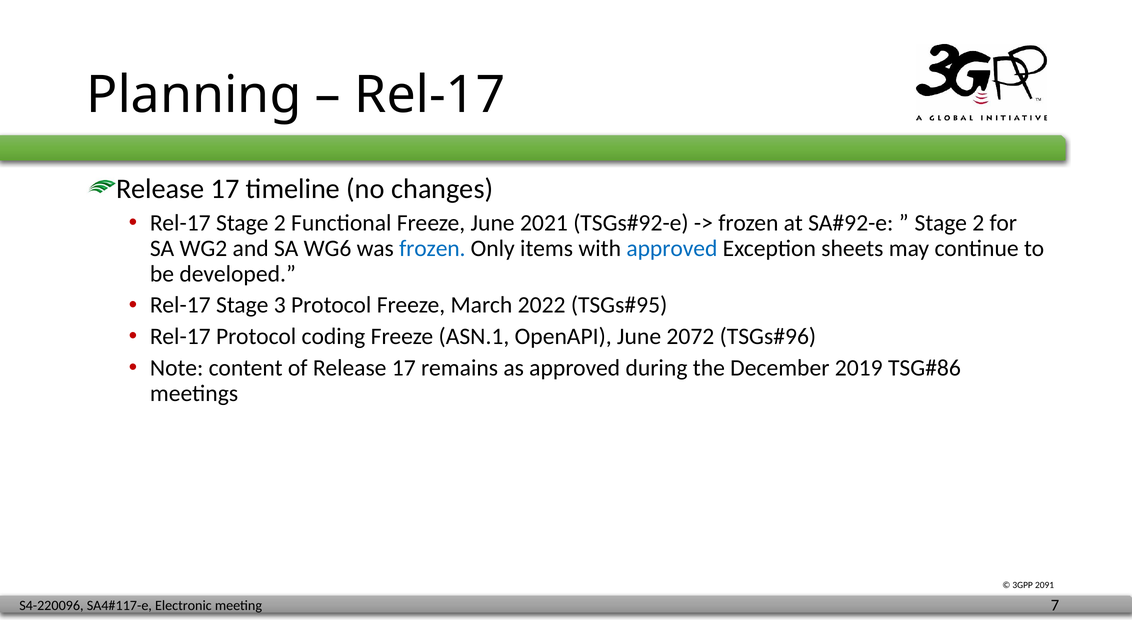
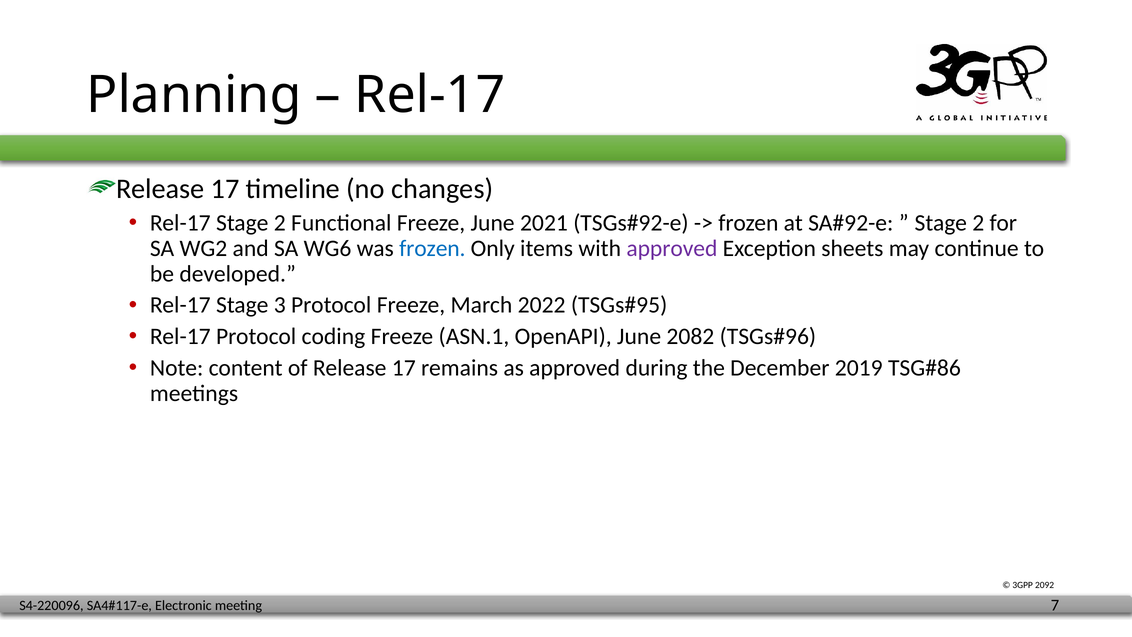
approved at (672, 248) colour: blue -> purple
2072: 2072 -> 2082
2091: 2091 -> 2092
